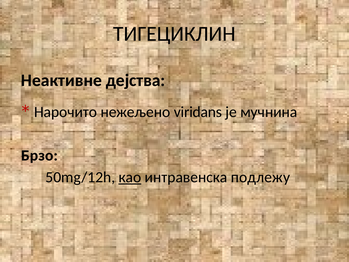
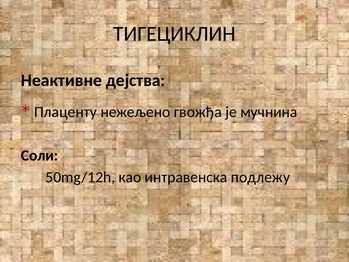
Нарочито: Нарочито -> Плаценту
viridans: viridans -> гвожђа
Брзо: Брзо -> Соли
као underline: present -> none
